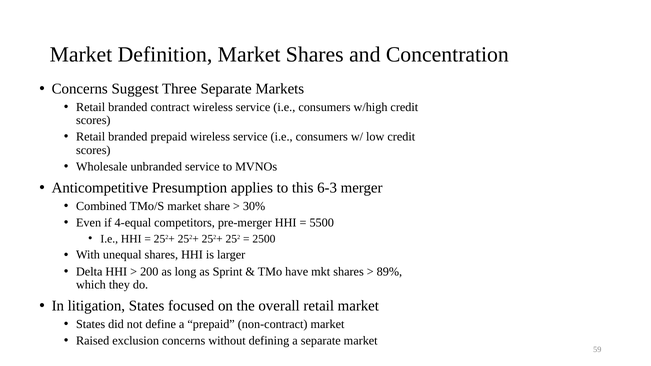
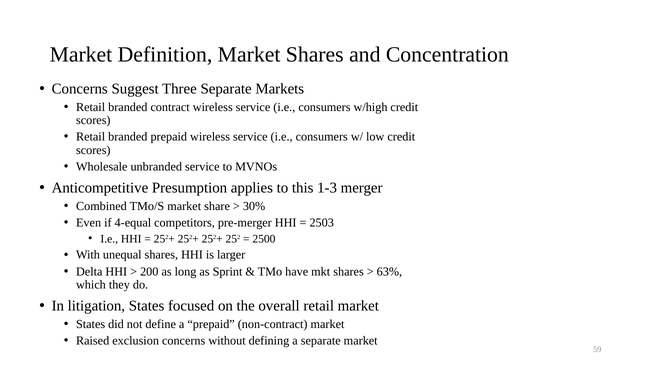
6-3: 6-3 -> 1-3
5500: 5500 -> 2503
89%: 89% -> 63%
